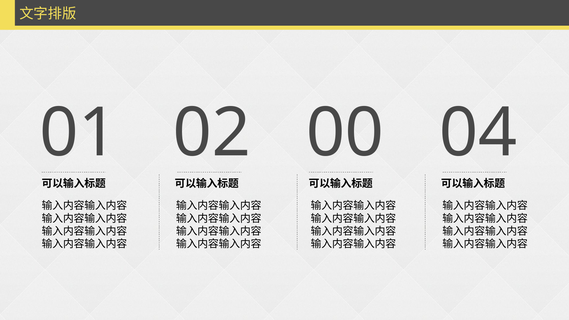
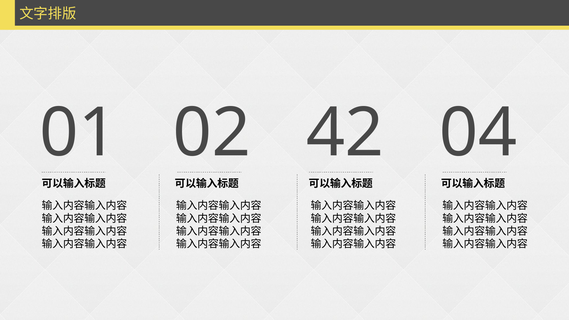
00: 00 -> 42
